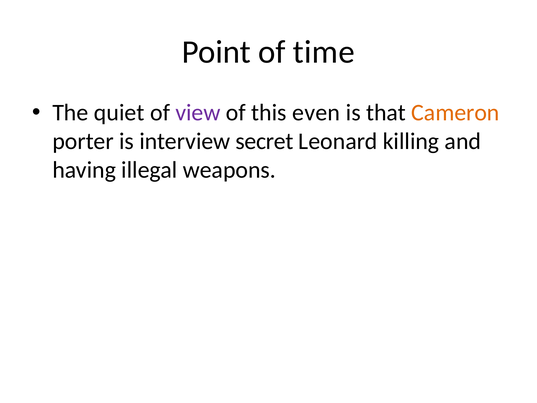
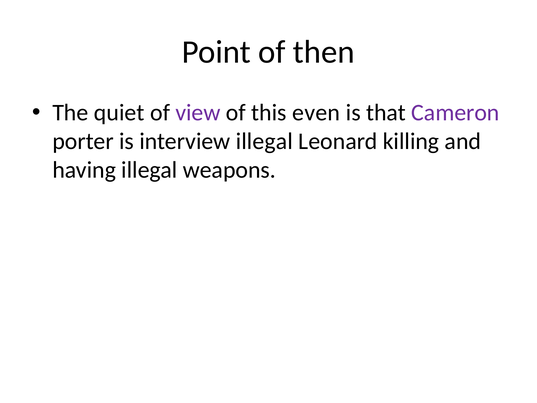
time: time -> then
Cameron colour: orange -> purple
interview secret: secret -> illegal
